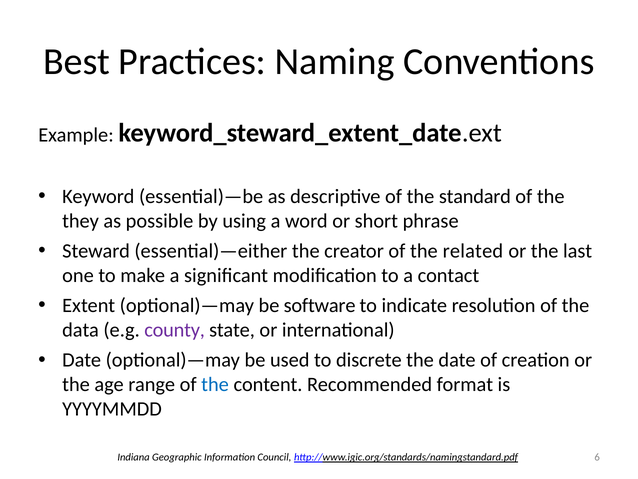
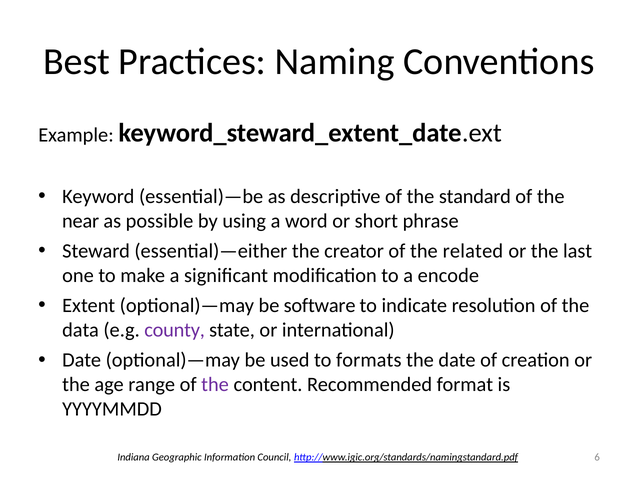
they: they -> near
contact: contact -> encode
discrete: discrete -> formats
the at (215, 384) colour: blue -> purple
